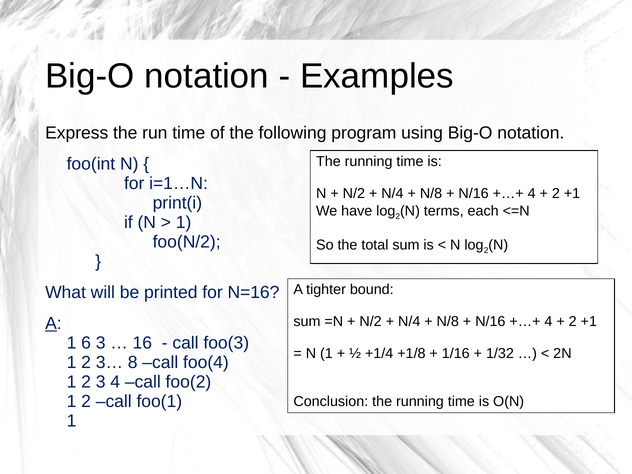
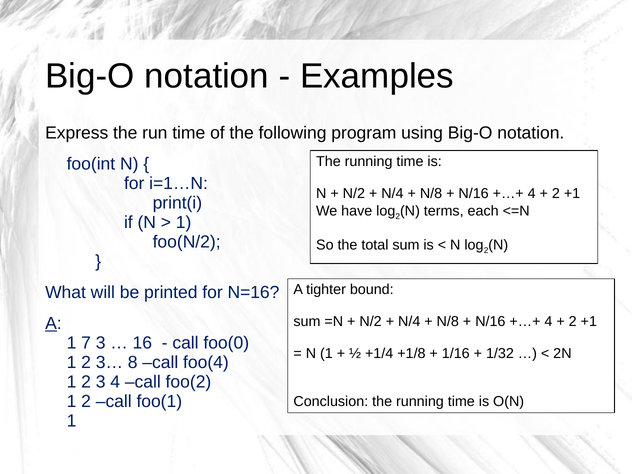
6: 6 -> 7
foo(3: foo(3 -> foo(0
